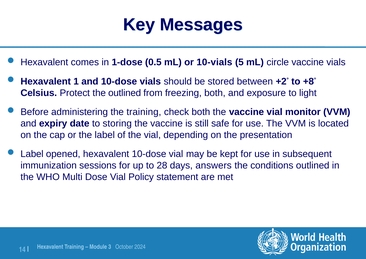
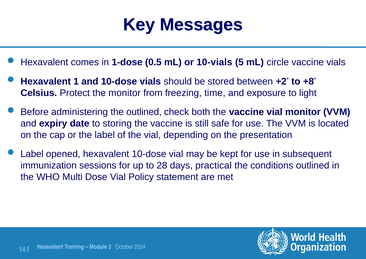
the outlined: outlined -> monitor
freezing both: both -> time
the training: training -> outlined
answers: answers -> practical
